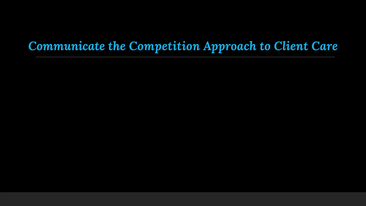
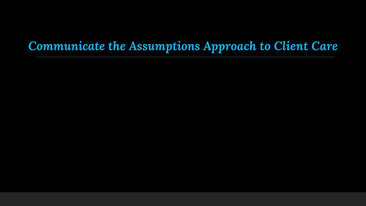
Competition: Competition -> Assumptions
